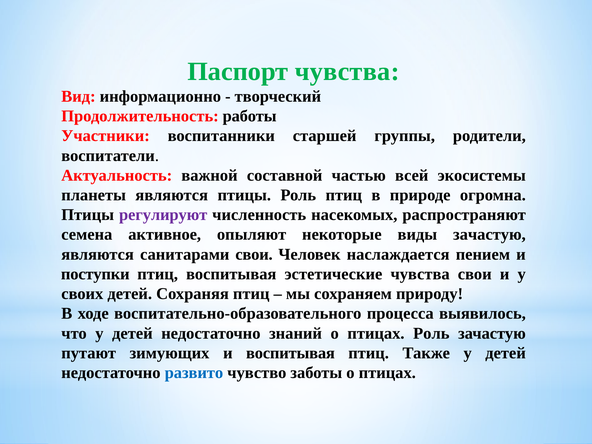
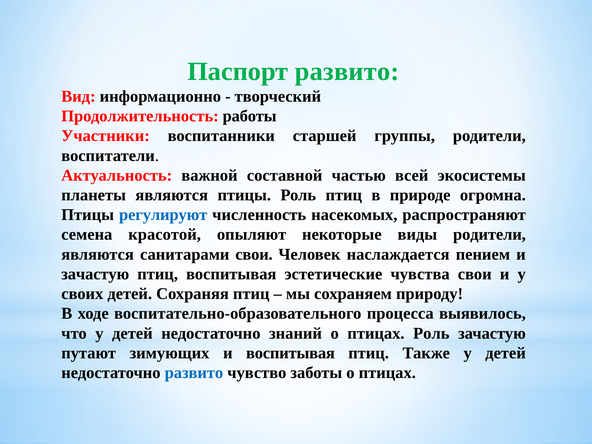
Паспорт чувства: чувства -> развито
регулируют colour: purple -> blue
активное: активное -> красотой
виды зачастую: зачастую -> родители
поступки at (95, 274): поступки -> зачастую
